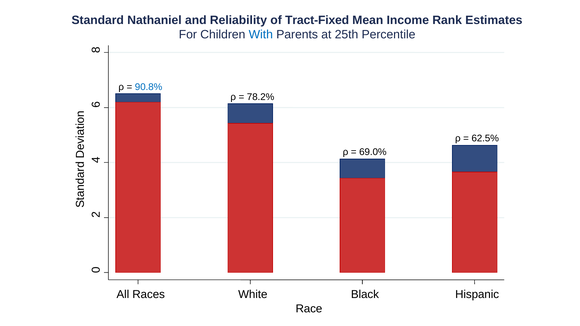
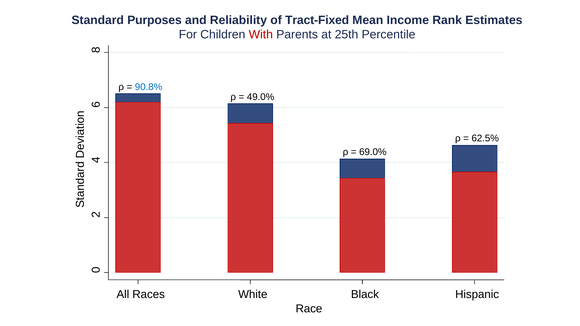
Nathaniel: Nathaniel -> Purposes
With colour: blue -> red
78.2%: 78.2% -> 49.0%
